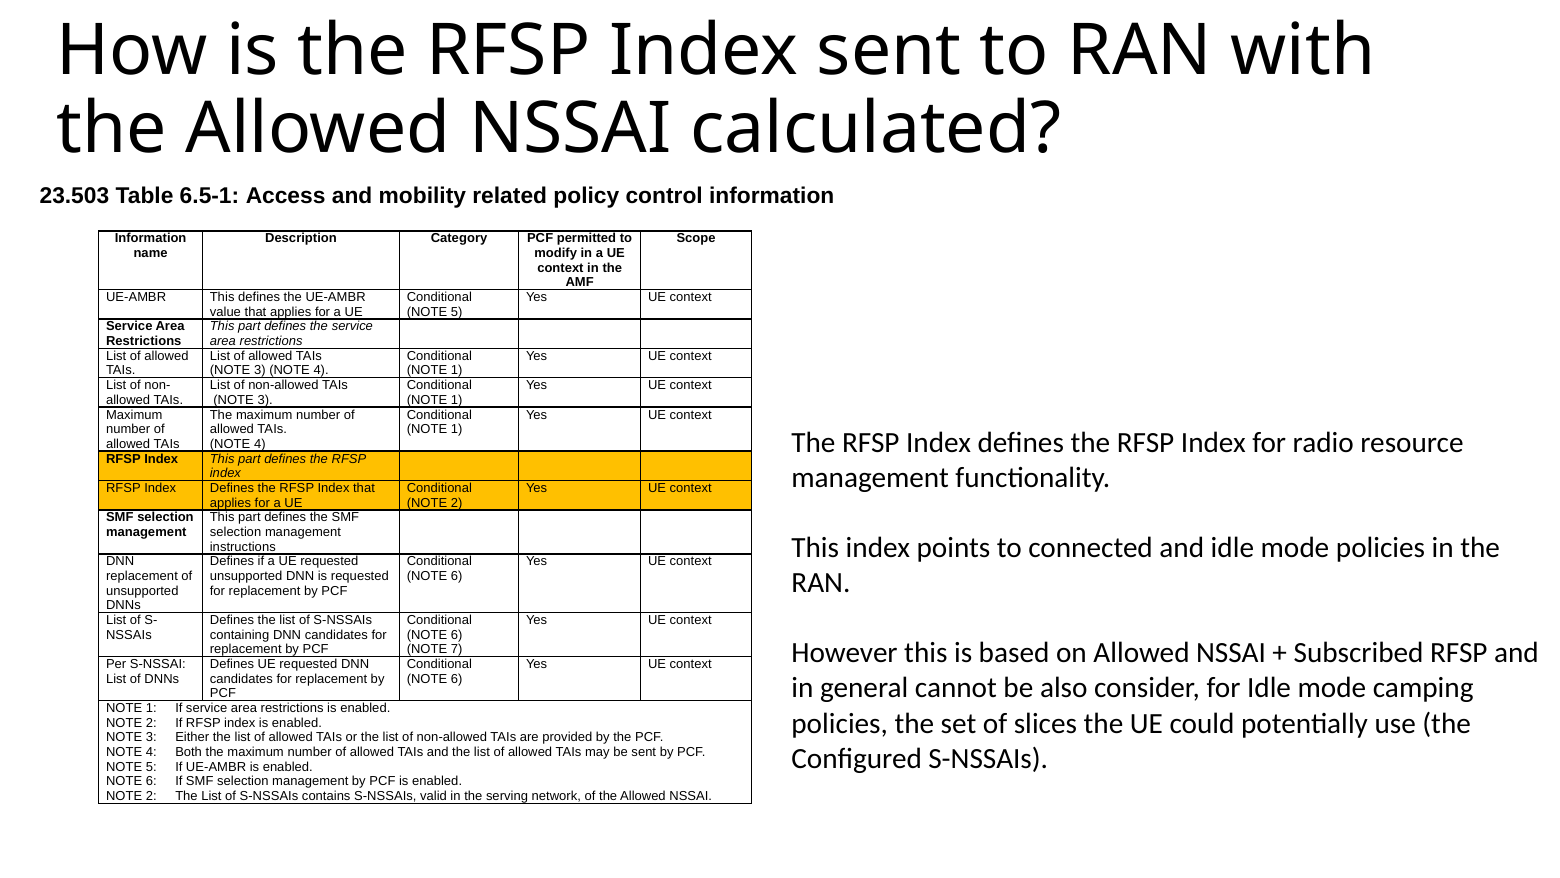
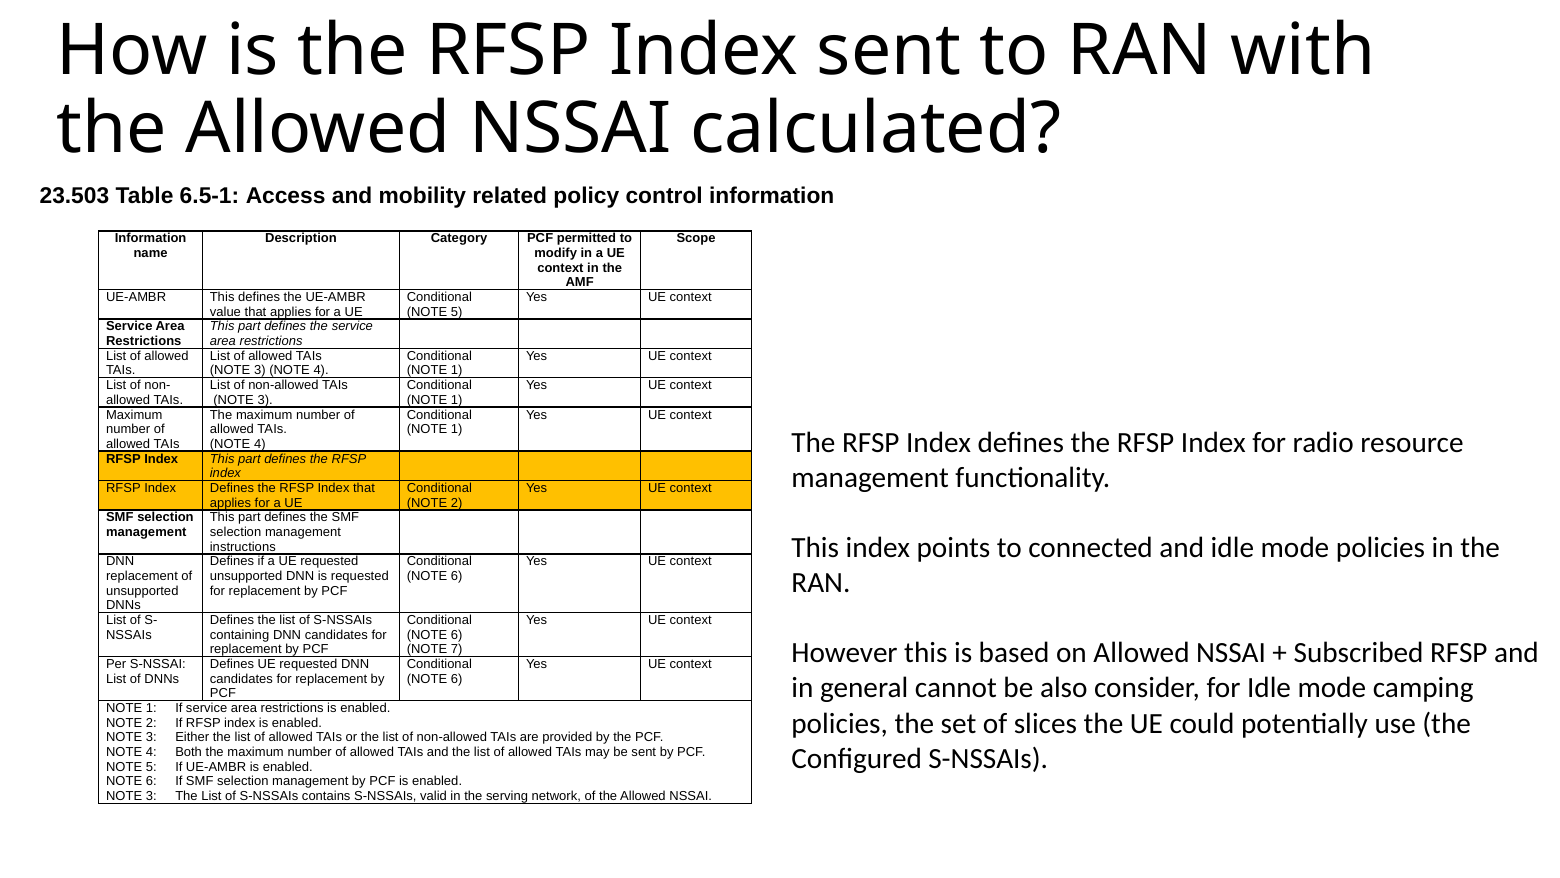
2 at (151, 796): 2 -> 3
